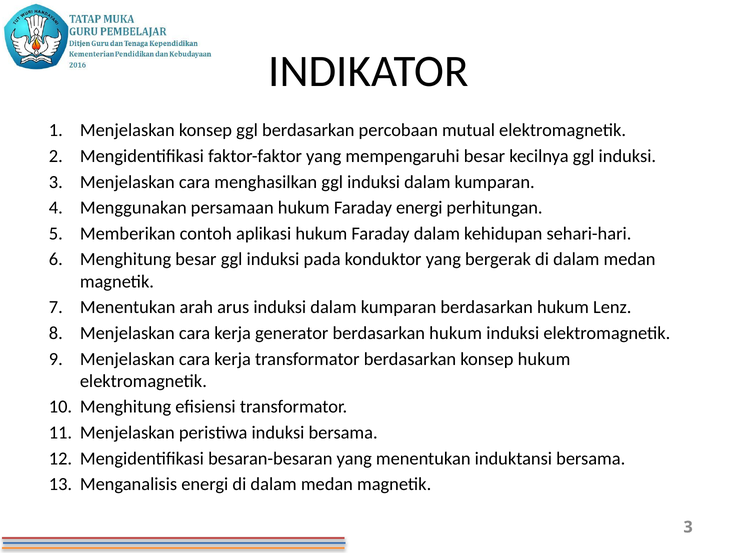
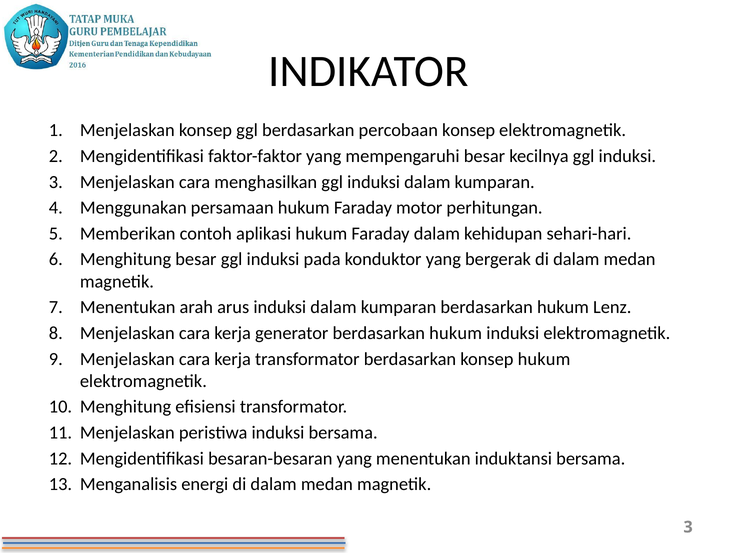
percobaan mutual: mutual -> konsep
Faraday energi: energi -> motor
